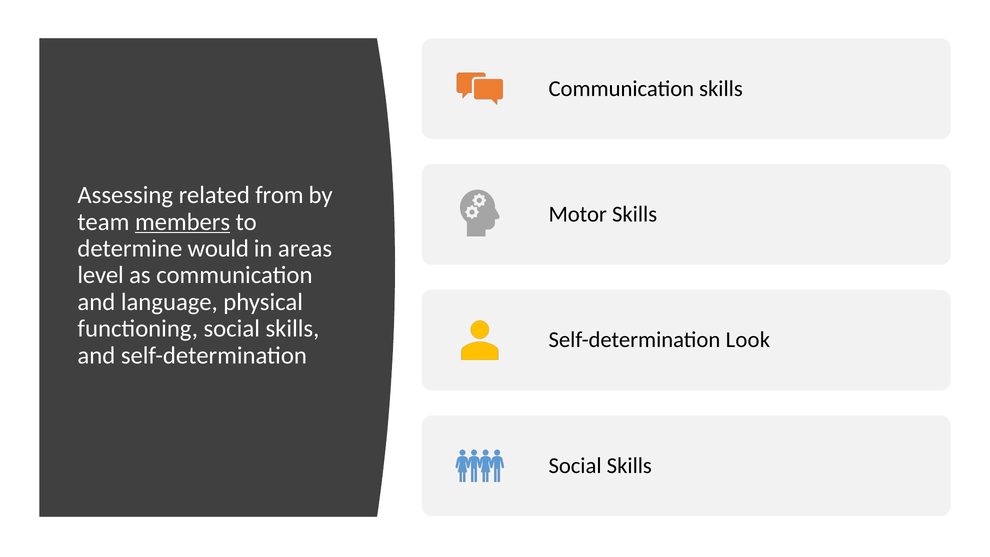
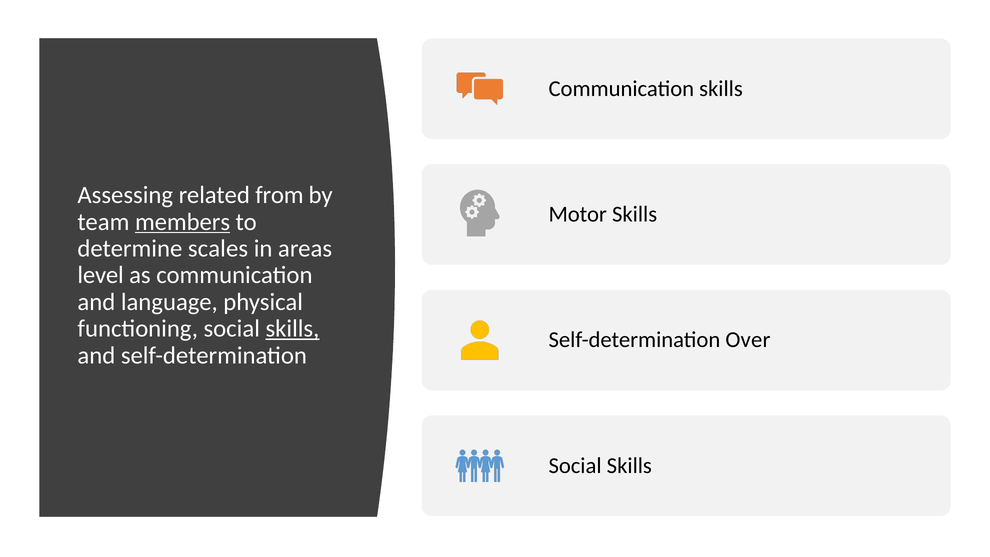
would: would -> scales
skills at (292, 329) underline: none -> present
Look: Look -> Over
